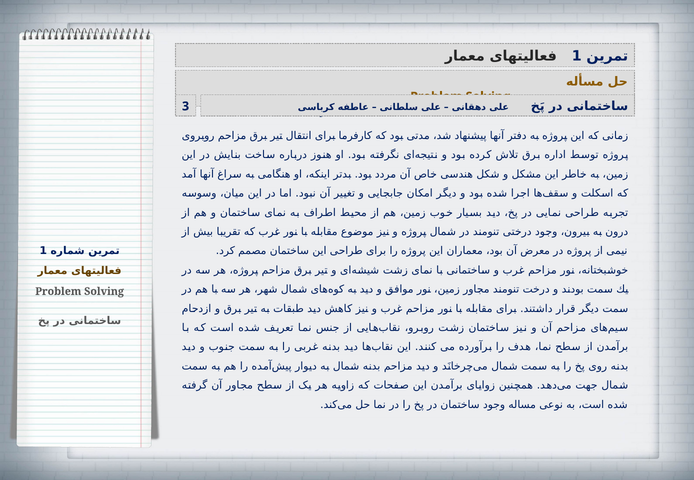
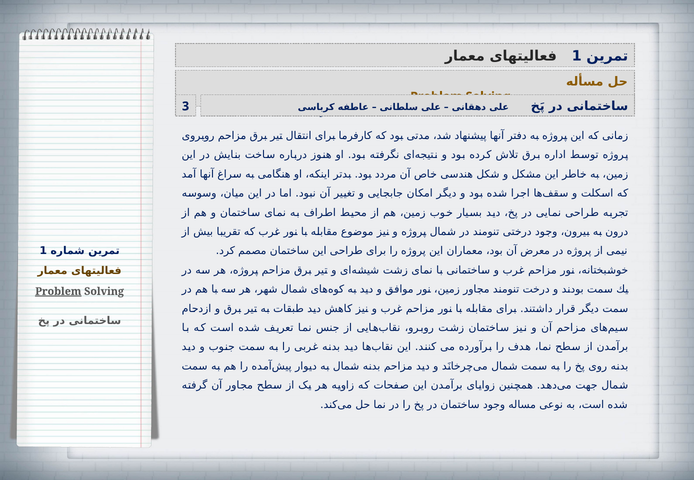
Problem at (58, 292) underline: none -> present
